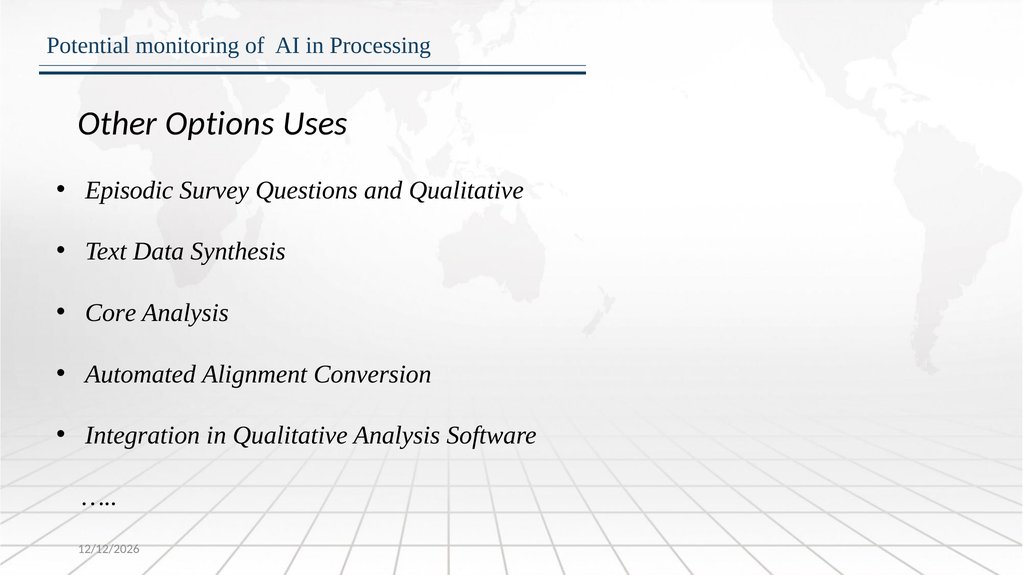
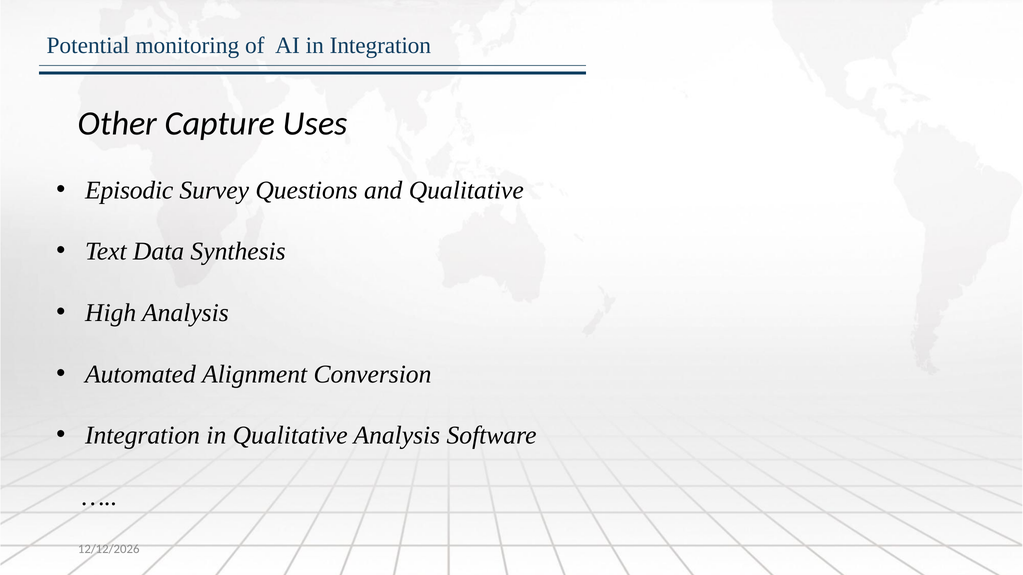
in Processing: Processing -> Integration
Options: Options -> Capture
Core: Core -> High
